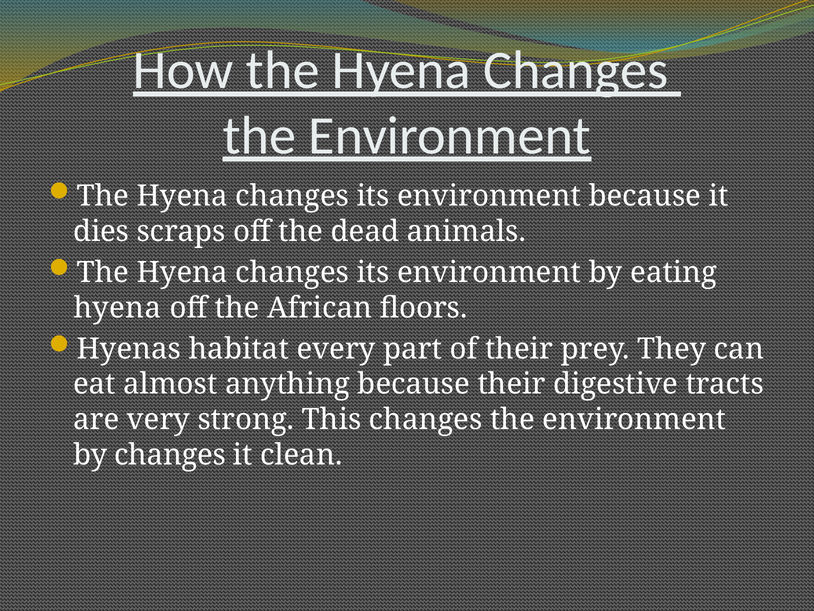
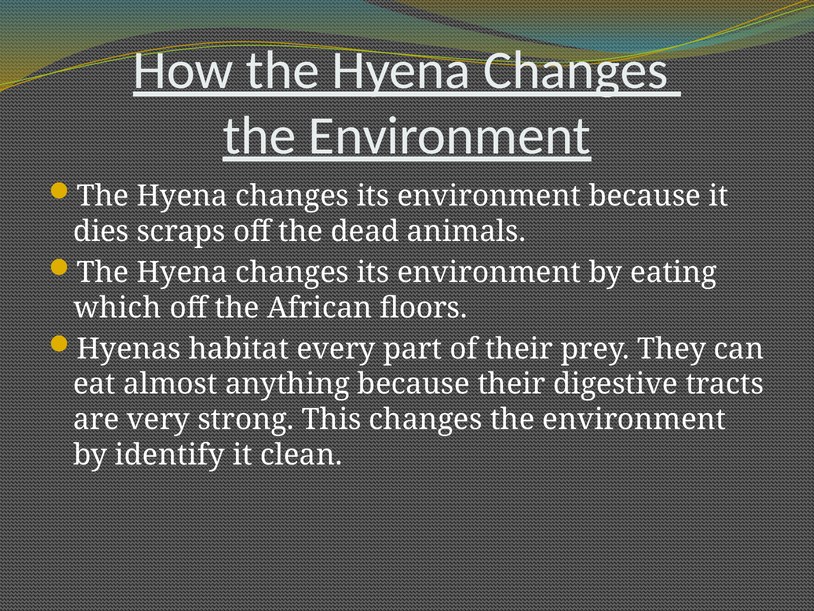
hyena at (117, 308): hyena -> which
by changes: changes -> identify
